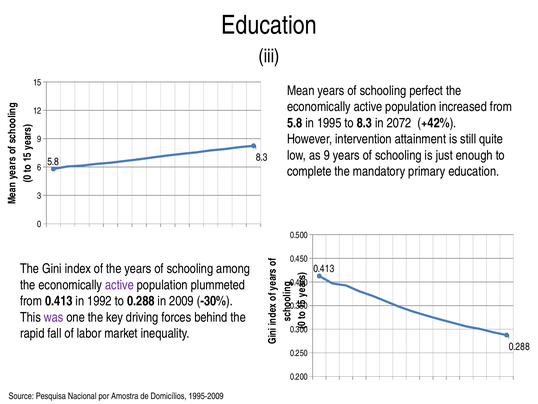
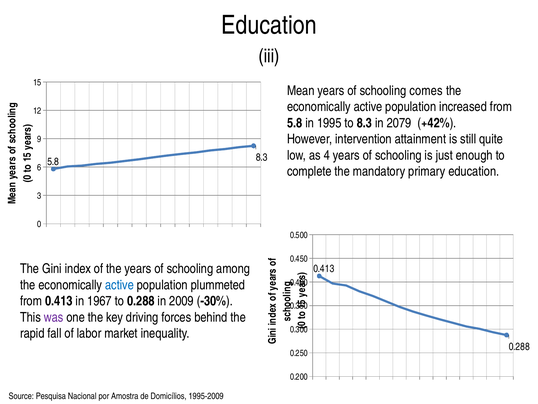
perfect: perfect -> comes
2072: 2072 -> 2079
as 9: 9 -> 4
active at (119, 285) colour: purple -> blue
1992: 1992 -> 1967
